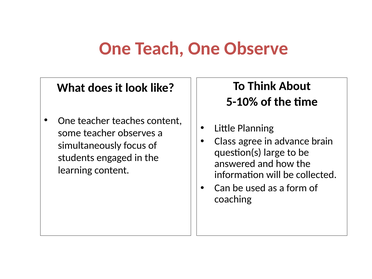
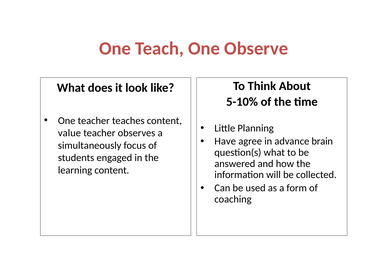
some: some -> value
Class: Class -> Have
question(s large: large -> what
